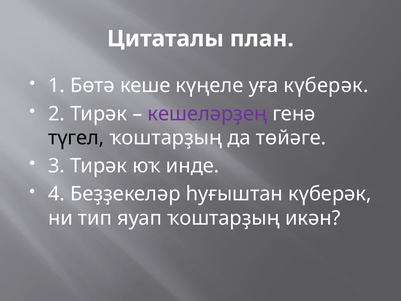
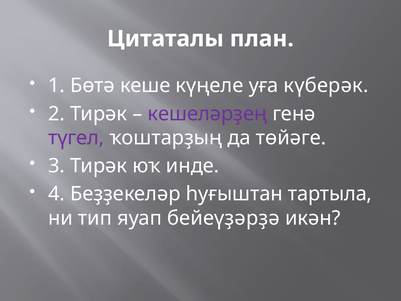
түгел colour: black -> purple
һуғыштан күберәк: күберәк -> тартыла
яуап ҡоштарҙың: ҡоштарҙың -> бейеүҙәрҙә
